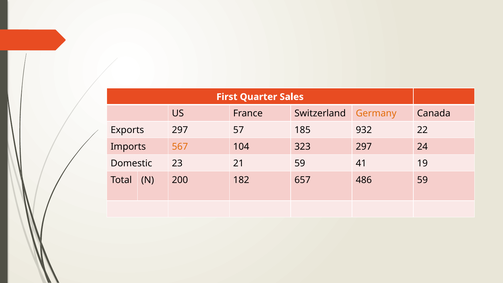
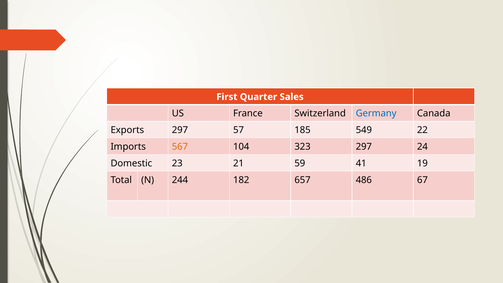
Germany colour: orange -> blue
932: 932 -> 549
200: 200 -> 244
486 59: 59 -> 67
